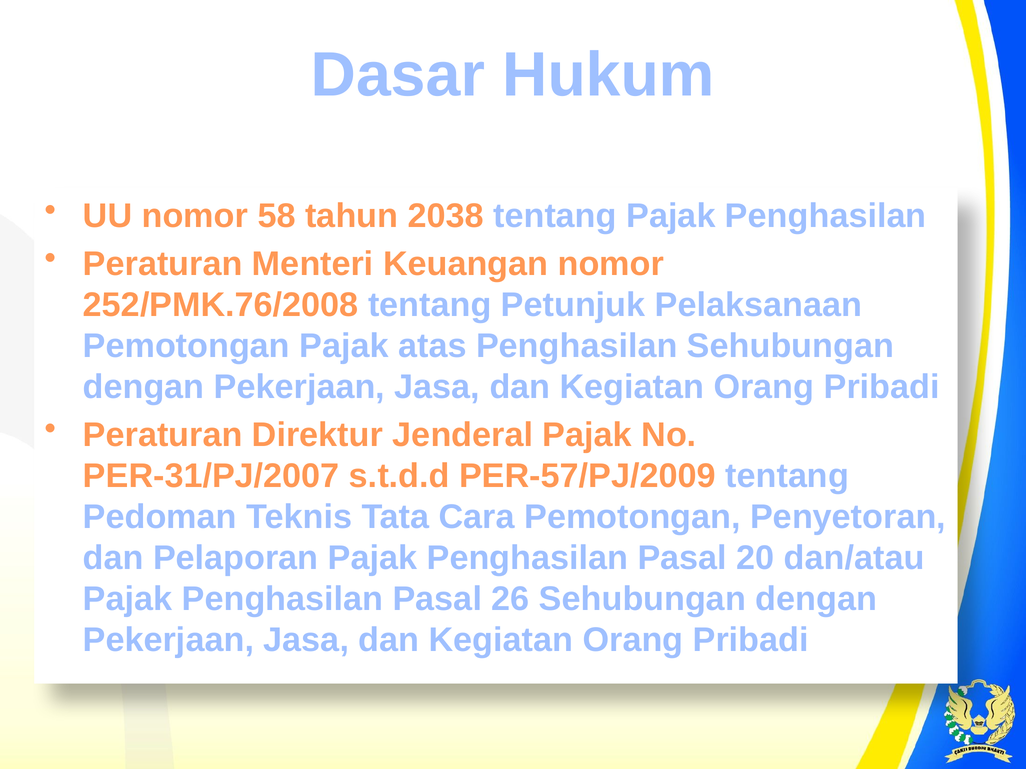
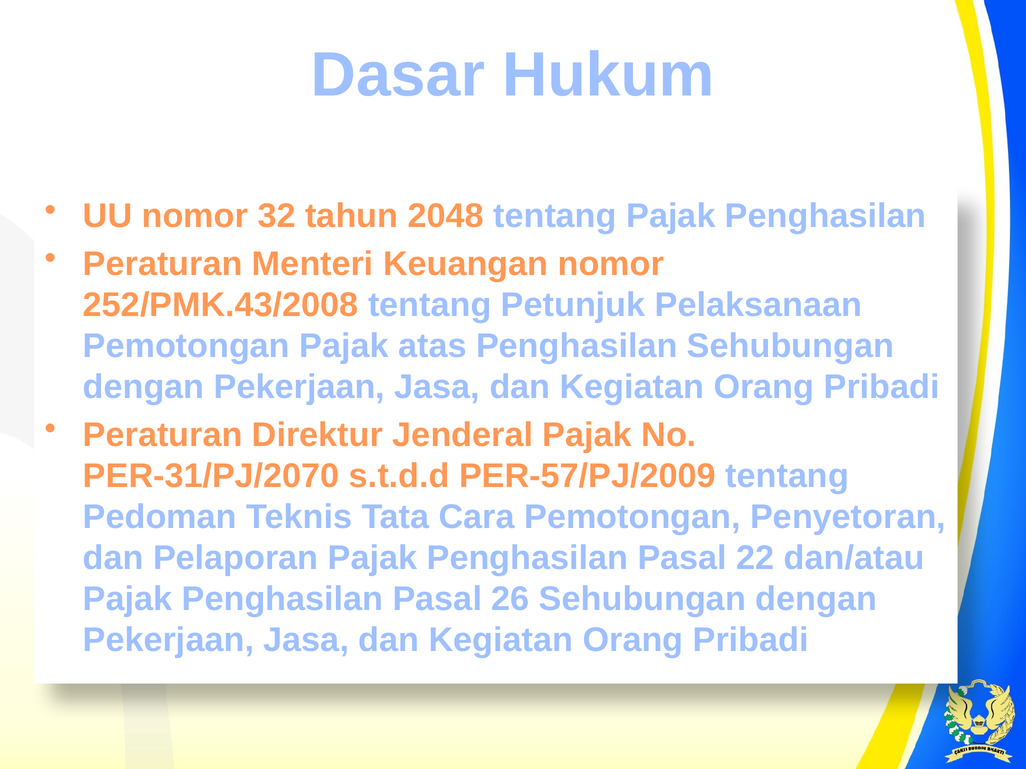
58: 58 -> 32
2038: 2038 -> 2048
252/PMK.76/2008: 252/PMK.76/2008 -> 252/PMK.43/2008
PER-31/PJ/2007: PER-31/PJ/2007 -> PER-31/PJ/2070
20: 20 -> 22
